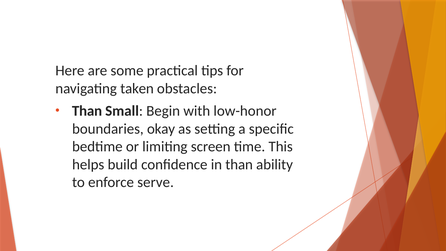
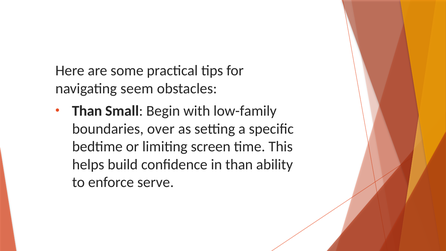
taken: taken -> seem
low-honor: low-honor -> low-family
okay: okay -> over
